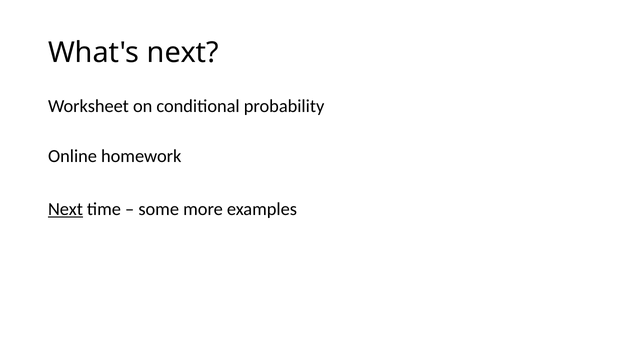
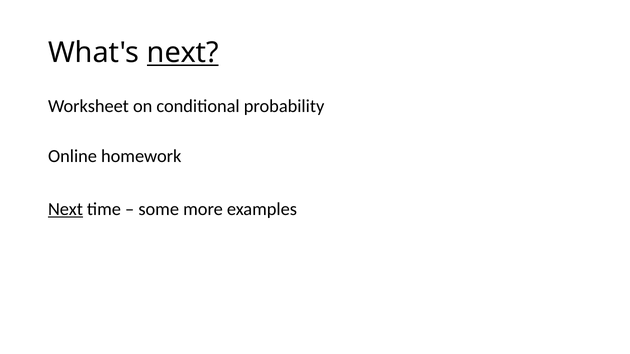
next at (183, 53) underline: none -> present
